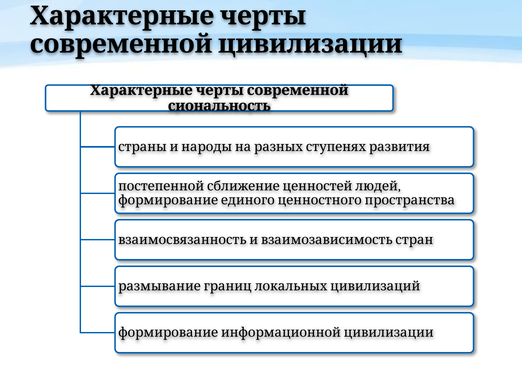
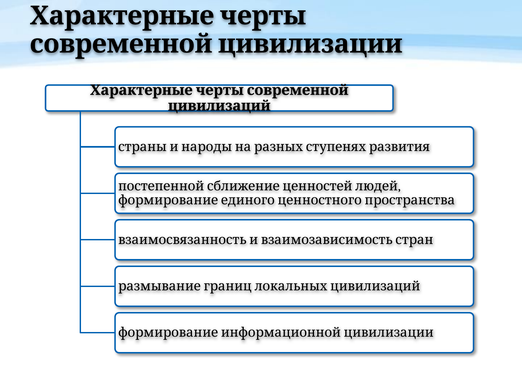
сиональность: сиональность -> цивилизаций
